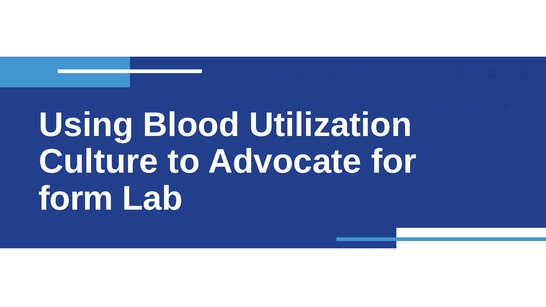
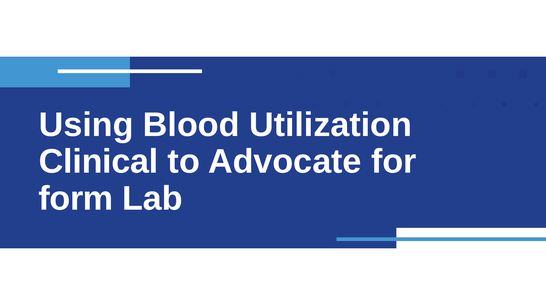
Culture: Culture -> Clinical
